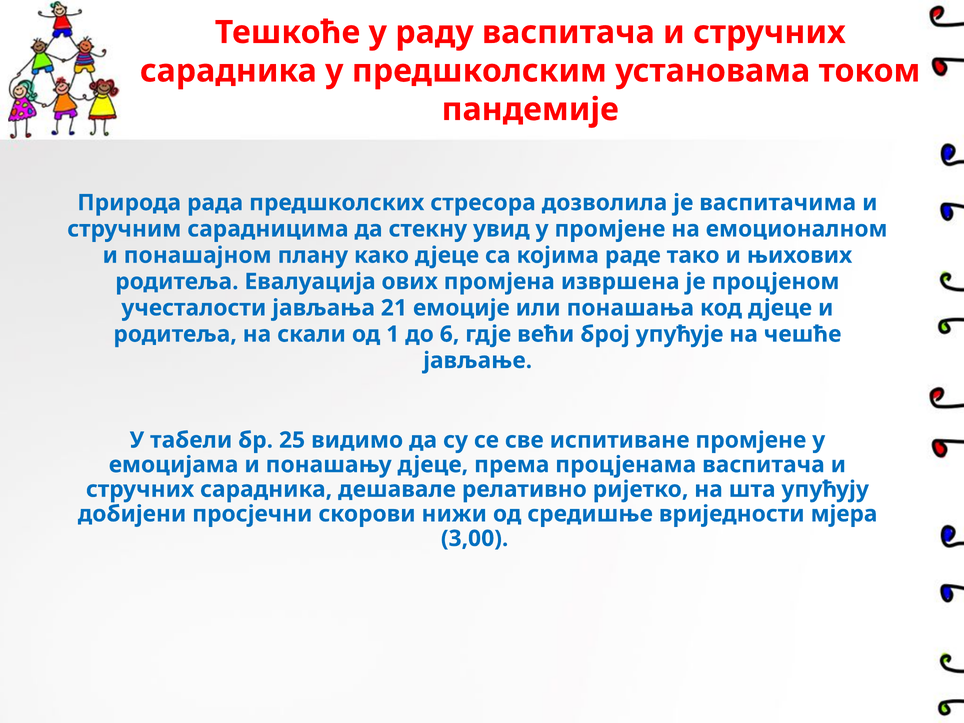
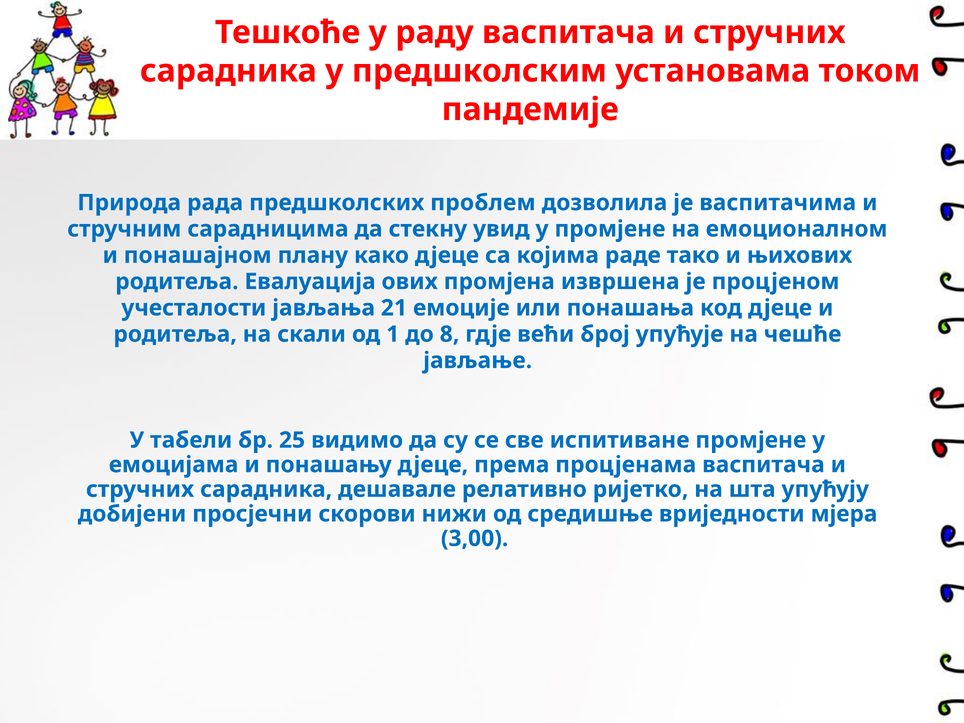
стресора: стресора -> проблем
6: 6 -> 8
